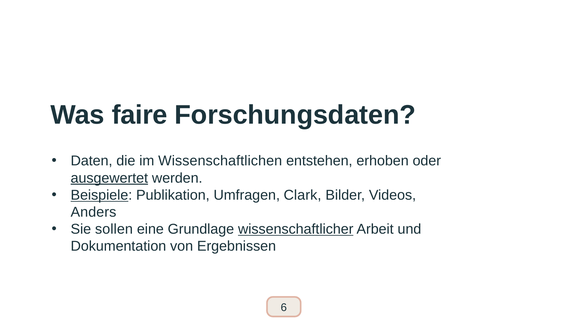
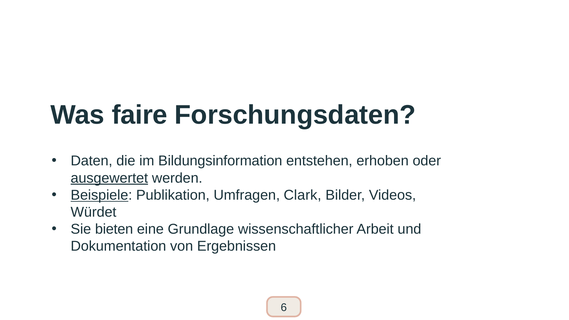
Wissenschaftlichen: Wissenschaftlichen -> Bildungsinformation
Anders: Anders -> Würdet
sollen: sollen -> bieten
wissenschaftlicher underline: present -> none
